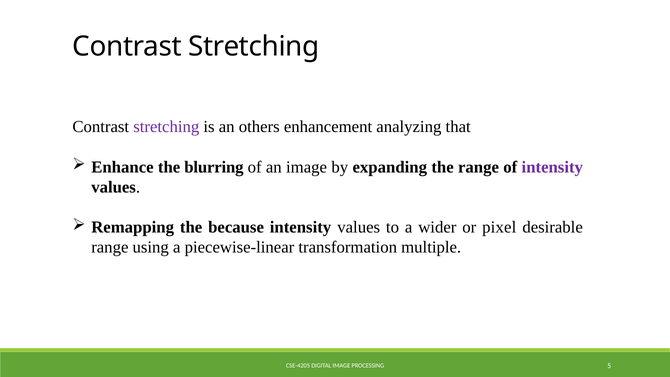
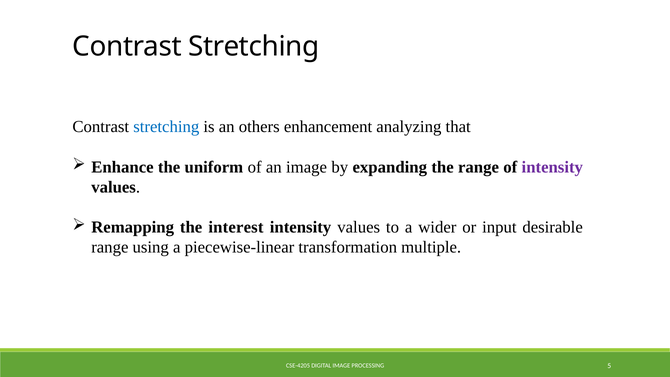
stretching at (166, 127) colour: purple -> blue
blurring: blurring -> uniform
because: because -> interest
pixel: pixel -> input
